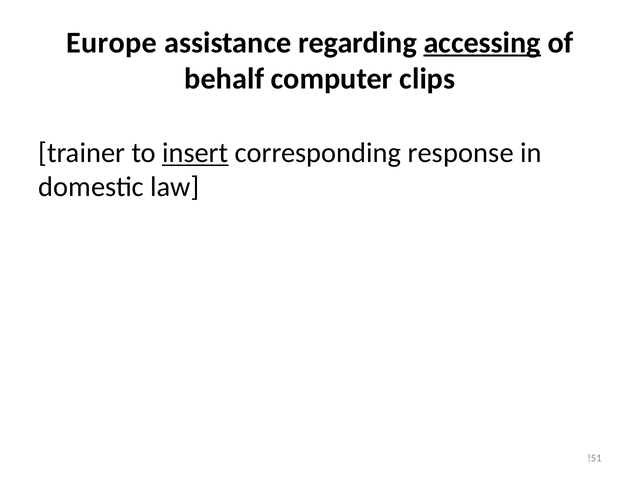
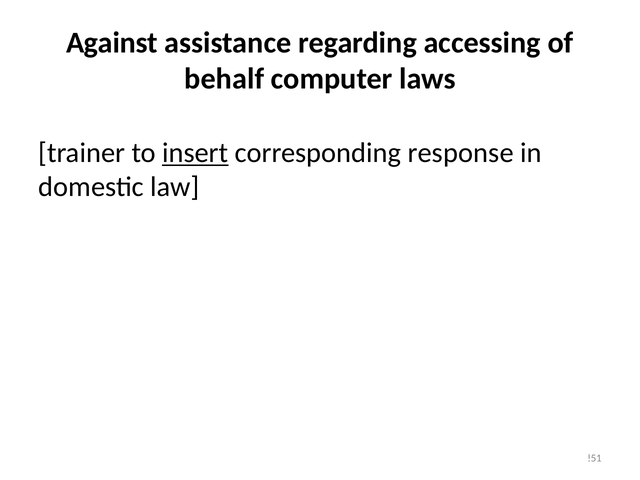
Europe: Europe -> Against
accessing underline: present -> none
clips: clips -> laws
